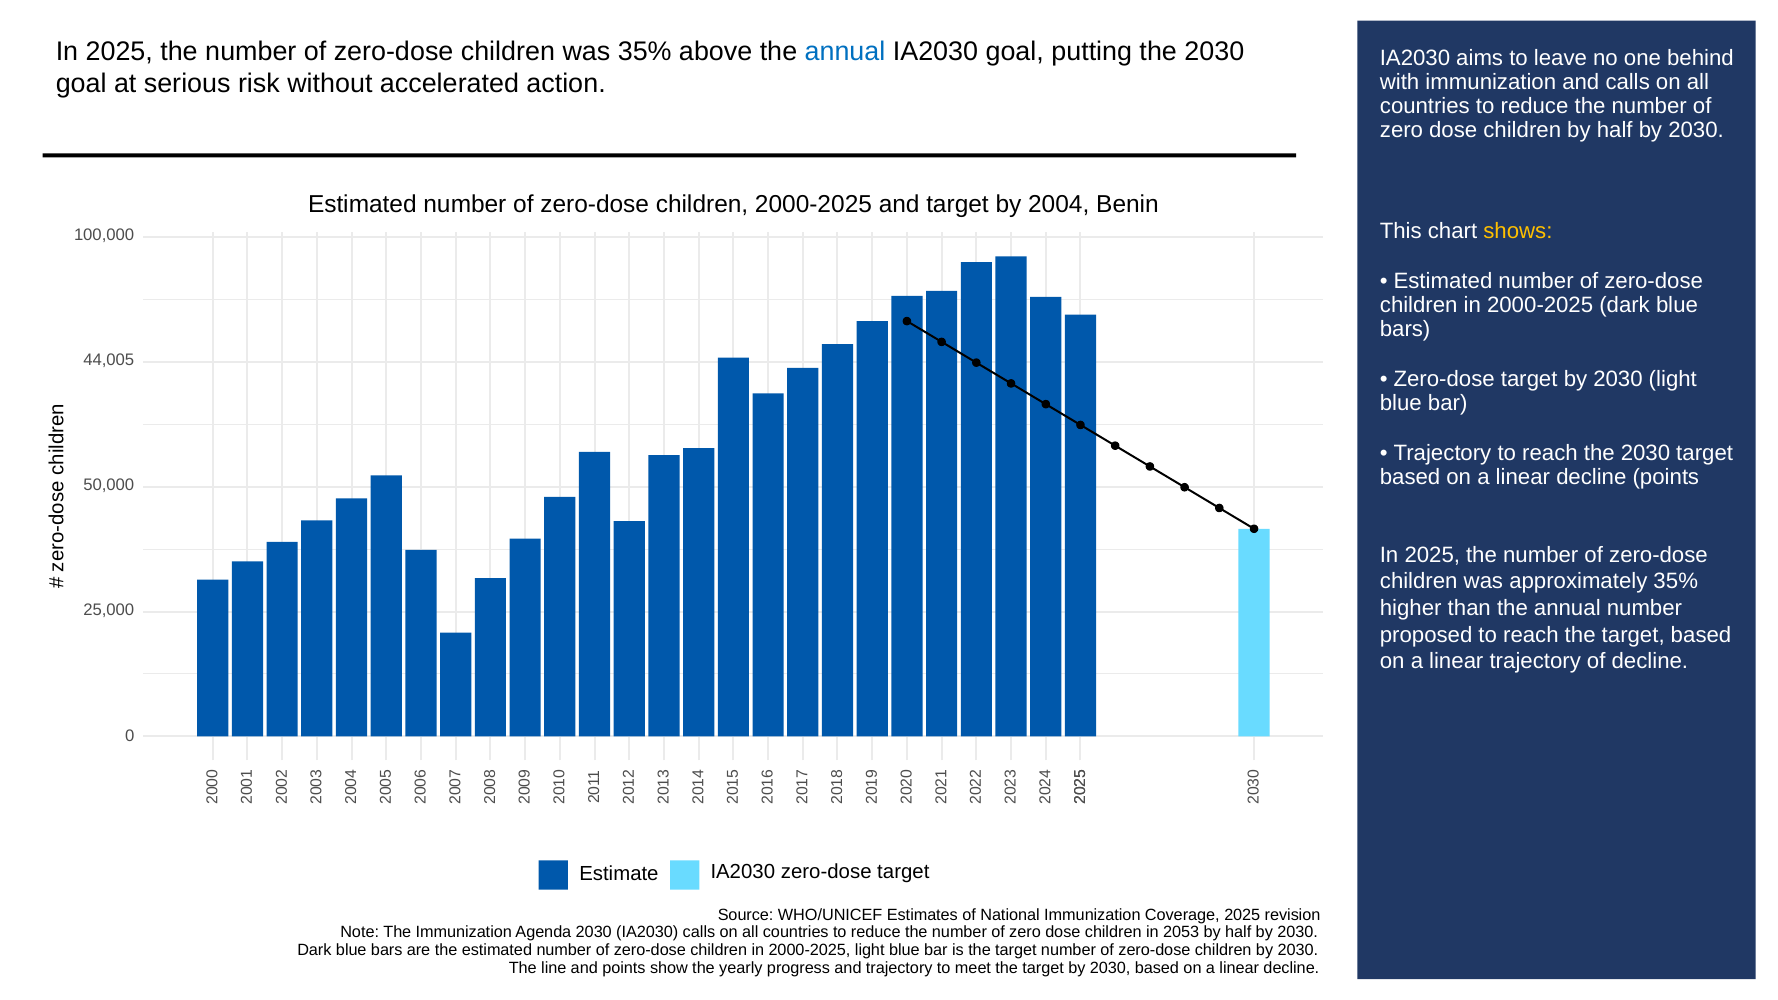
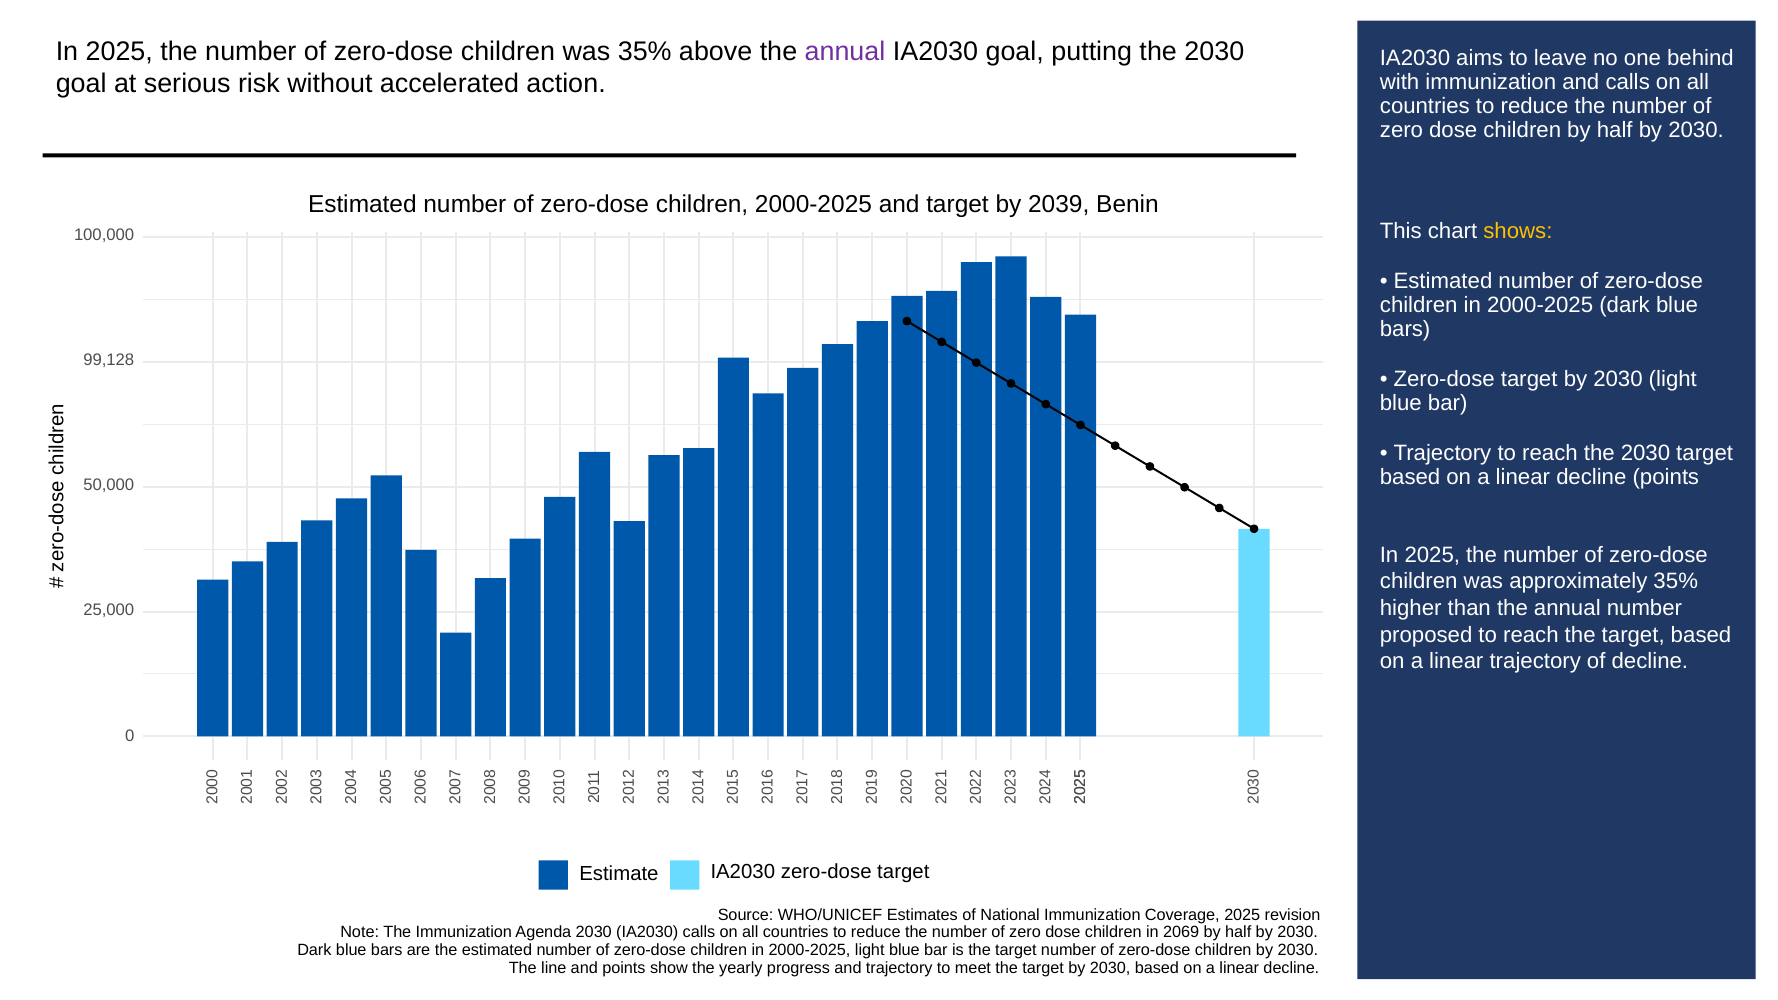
annual at (845, 51) colour: blue -> purple
2004: 2004 -> 2039
44,005: 44,005 -> 99,128
2053: 2053 -> 2069
